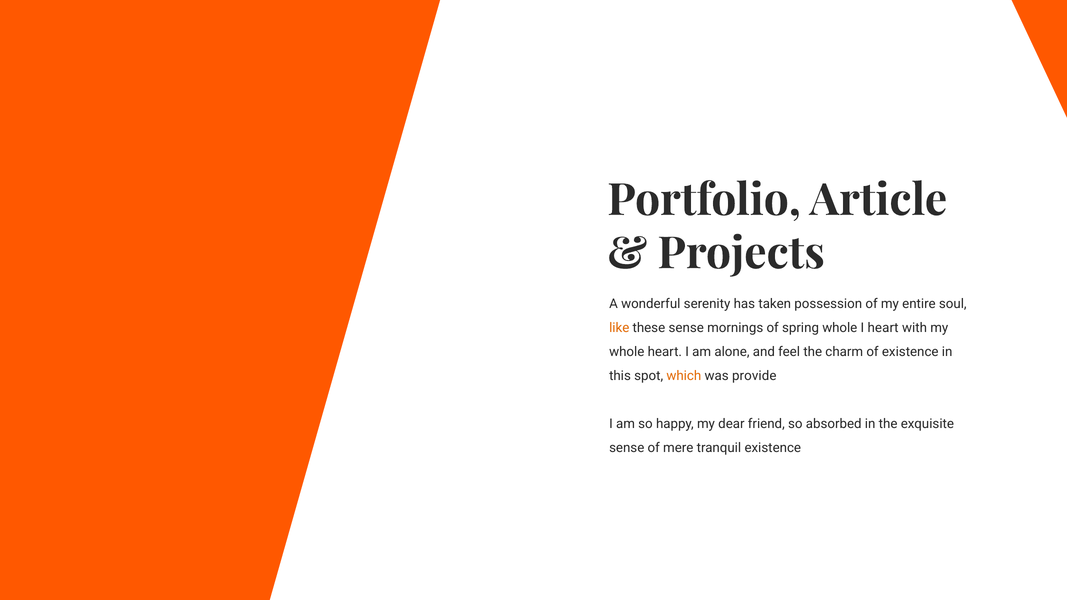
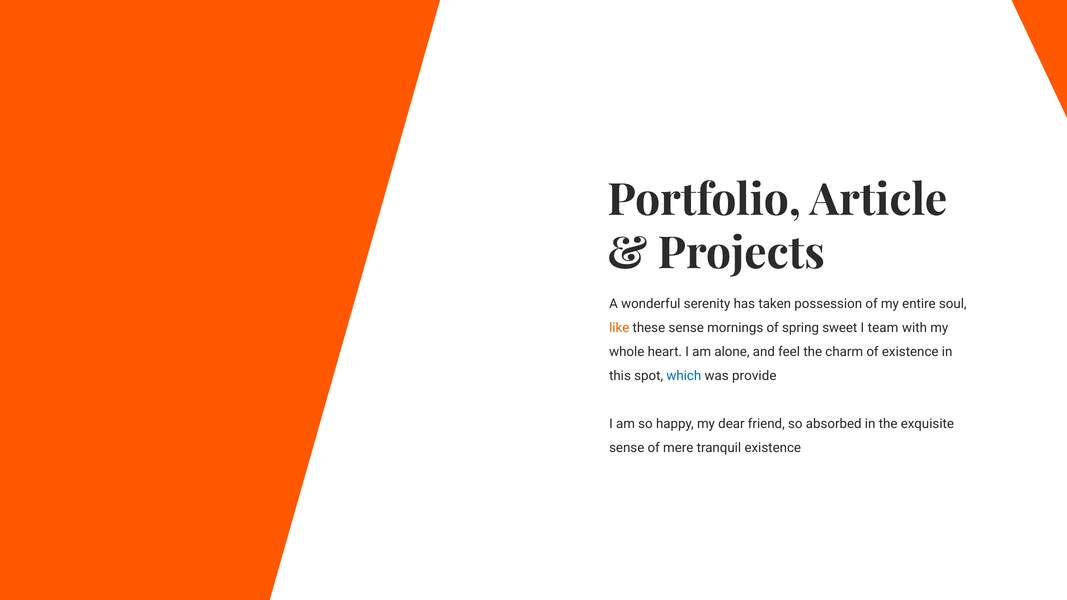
spring whole: whole -> sweet
I heart: heart -> team
which colour: orange -> blue
